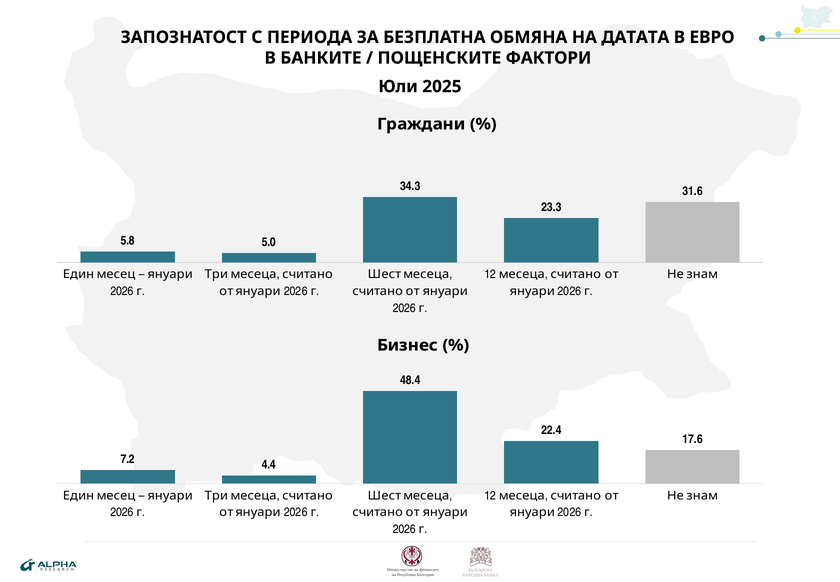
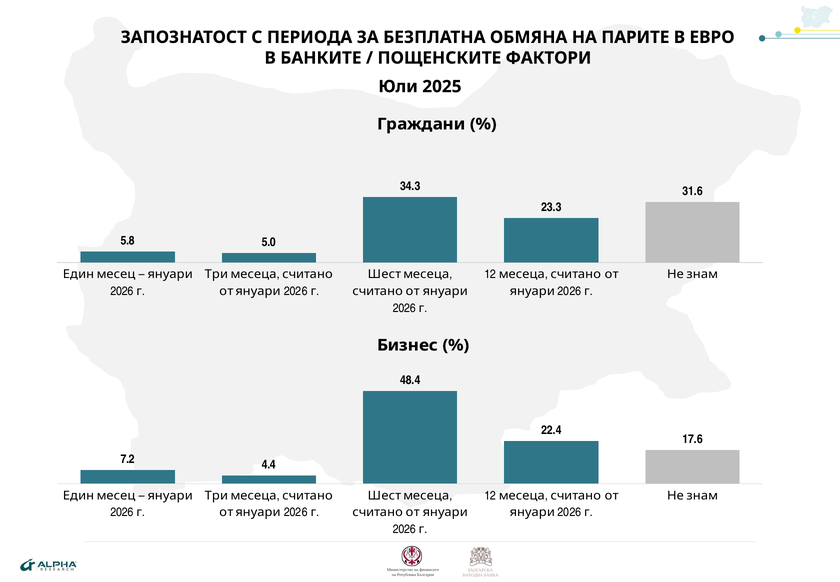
ДАТАТА: ДАТАТА -> ПАРИТЕ
